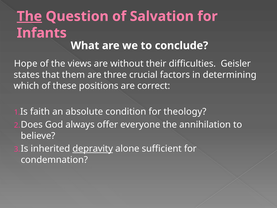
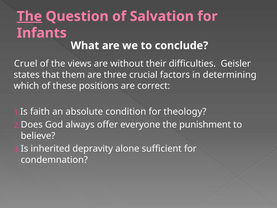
Hope: Hope -> Cruel
annihilation: annihilation -> punishment
depravity underline: present -> none
